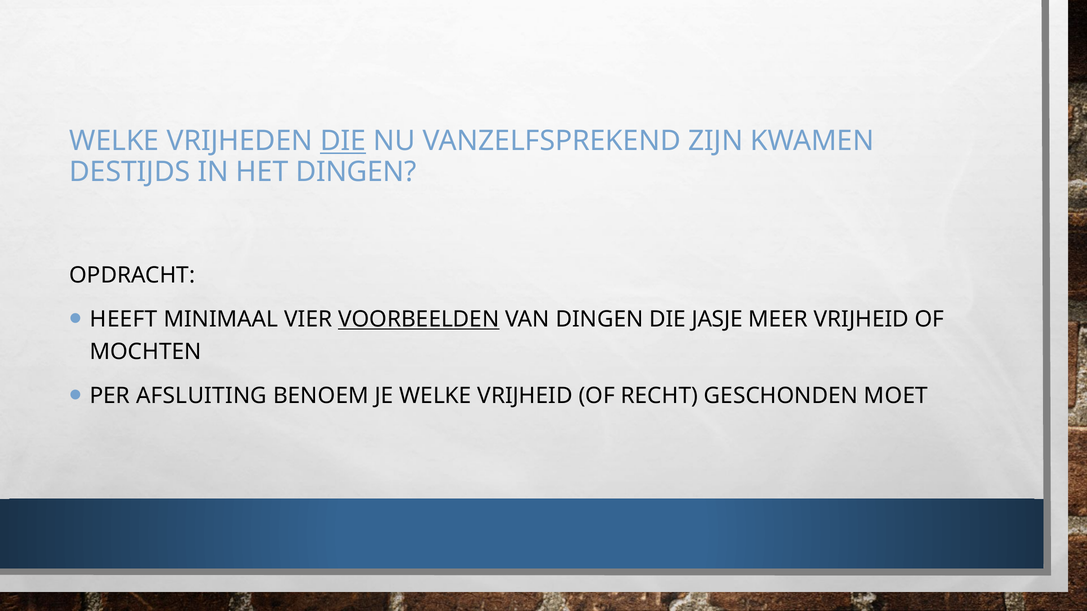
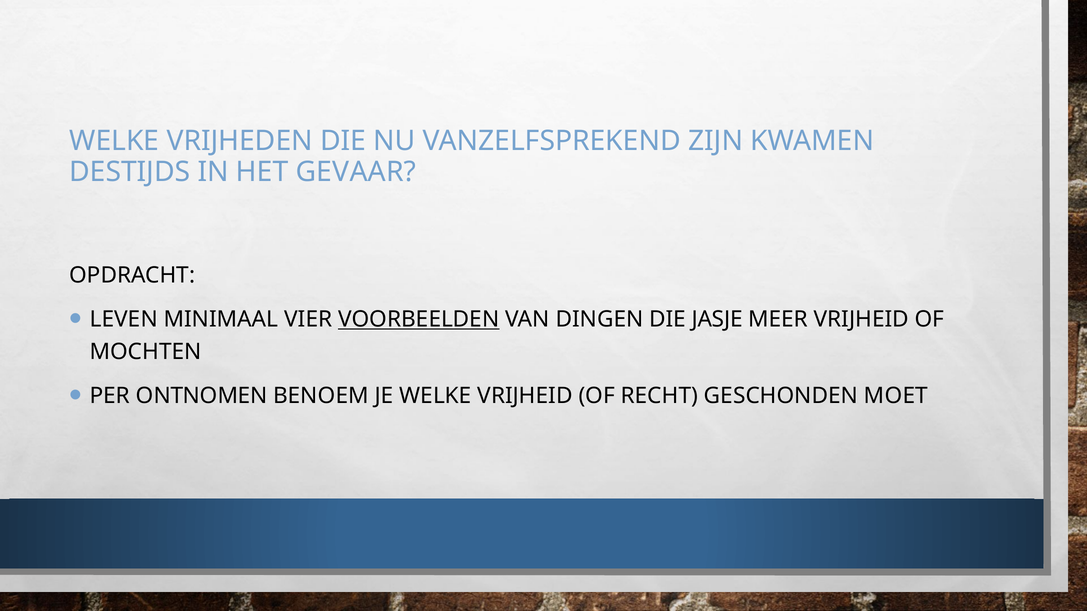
DIE at (343, 141) underline: present -> none
HET DINGEN: DINGEN -> GEVAAR
HEEFT: HEEFT -> LEVEN
AFSLUITING: AFSLUITING -> ONTNOMEN
